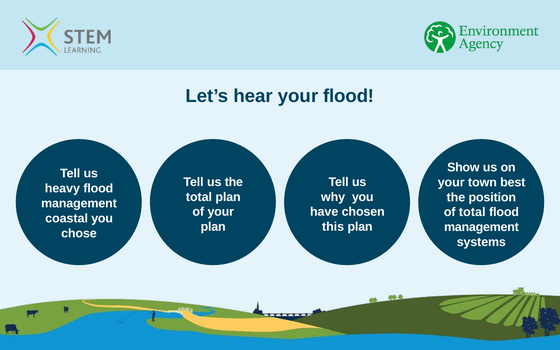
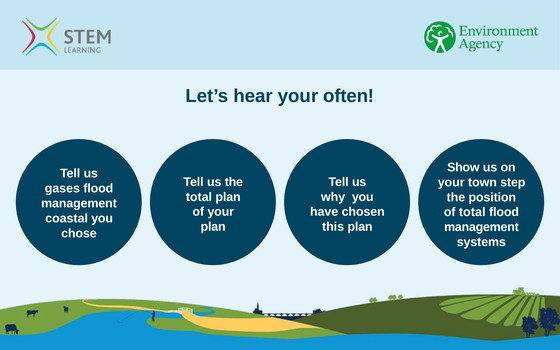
your flood: flood -> often
best: best -> step
heavy: heavy -> gases
